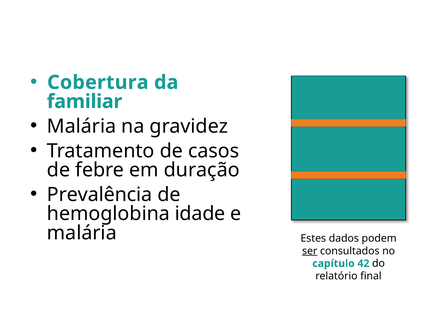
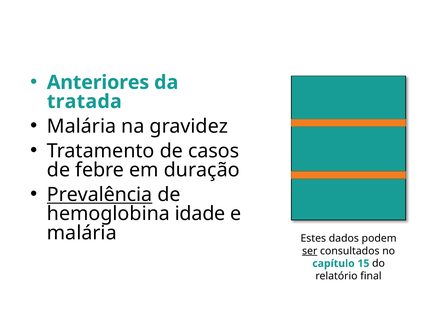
Cobertura: Cobertura -> Anteriores
familiar: familiar -> tratada
Prevalência underline: none -> present
42: 42 -> 15
